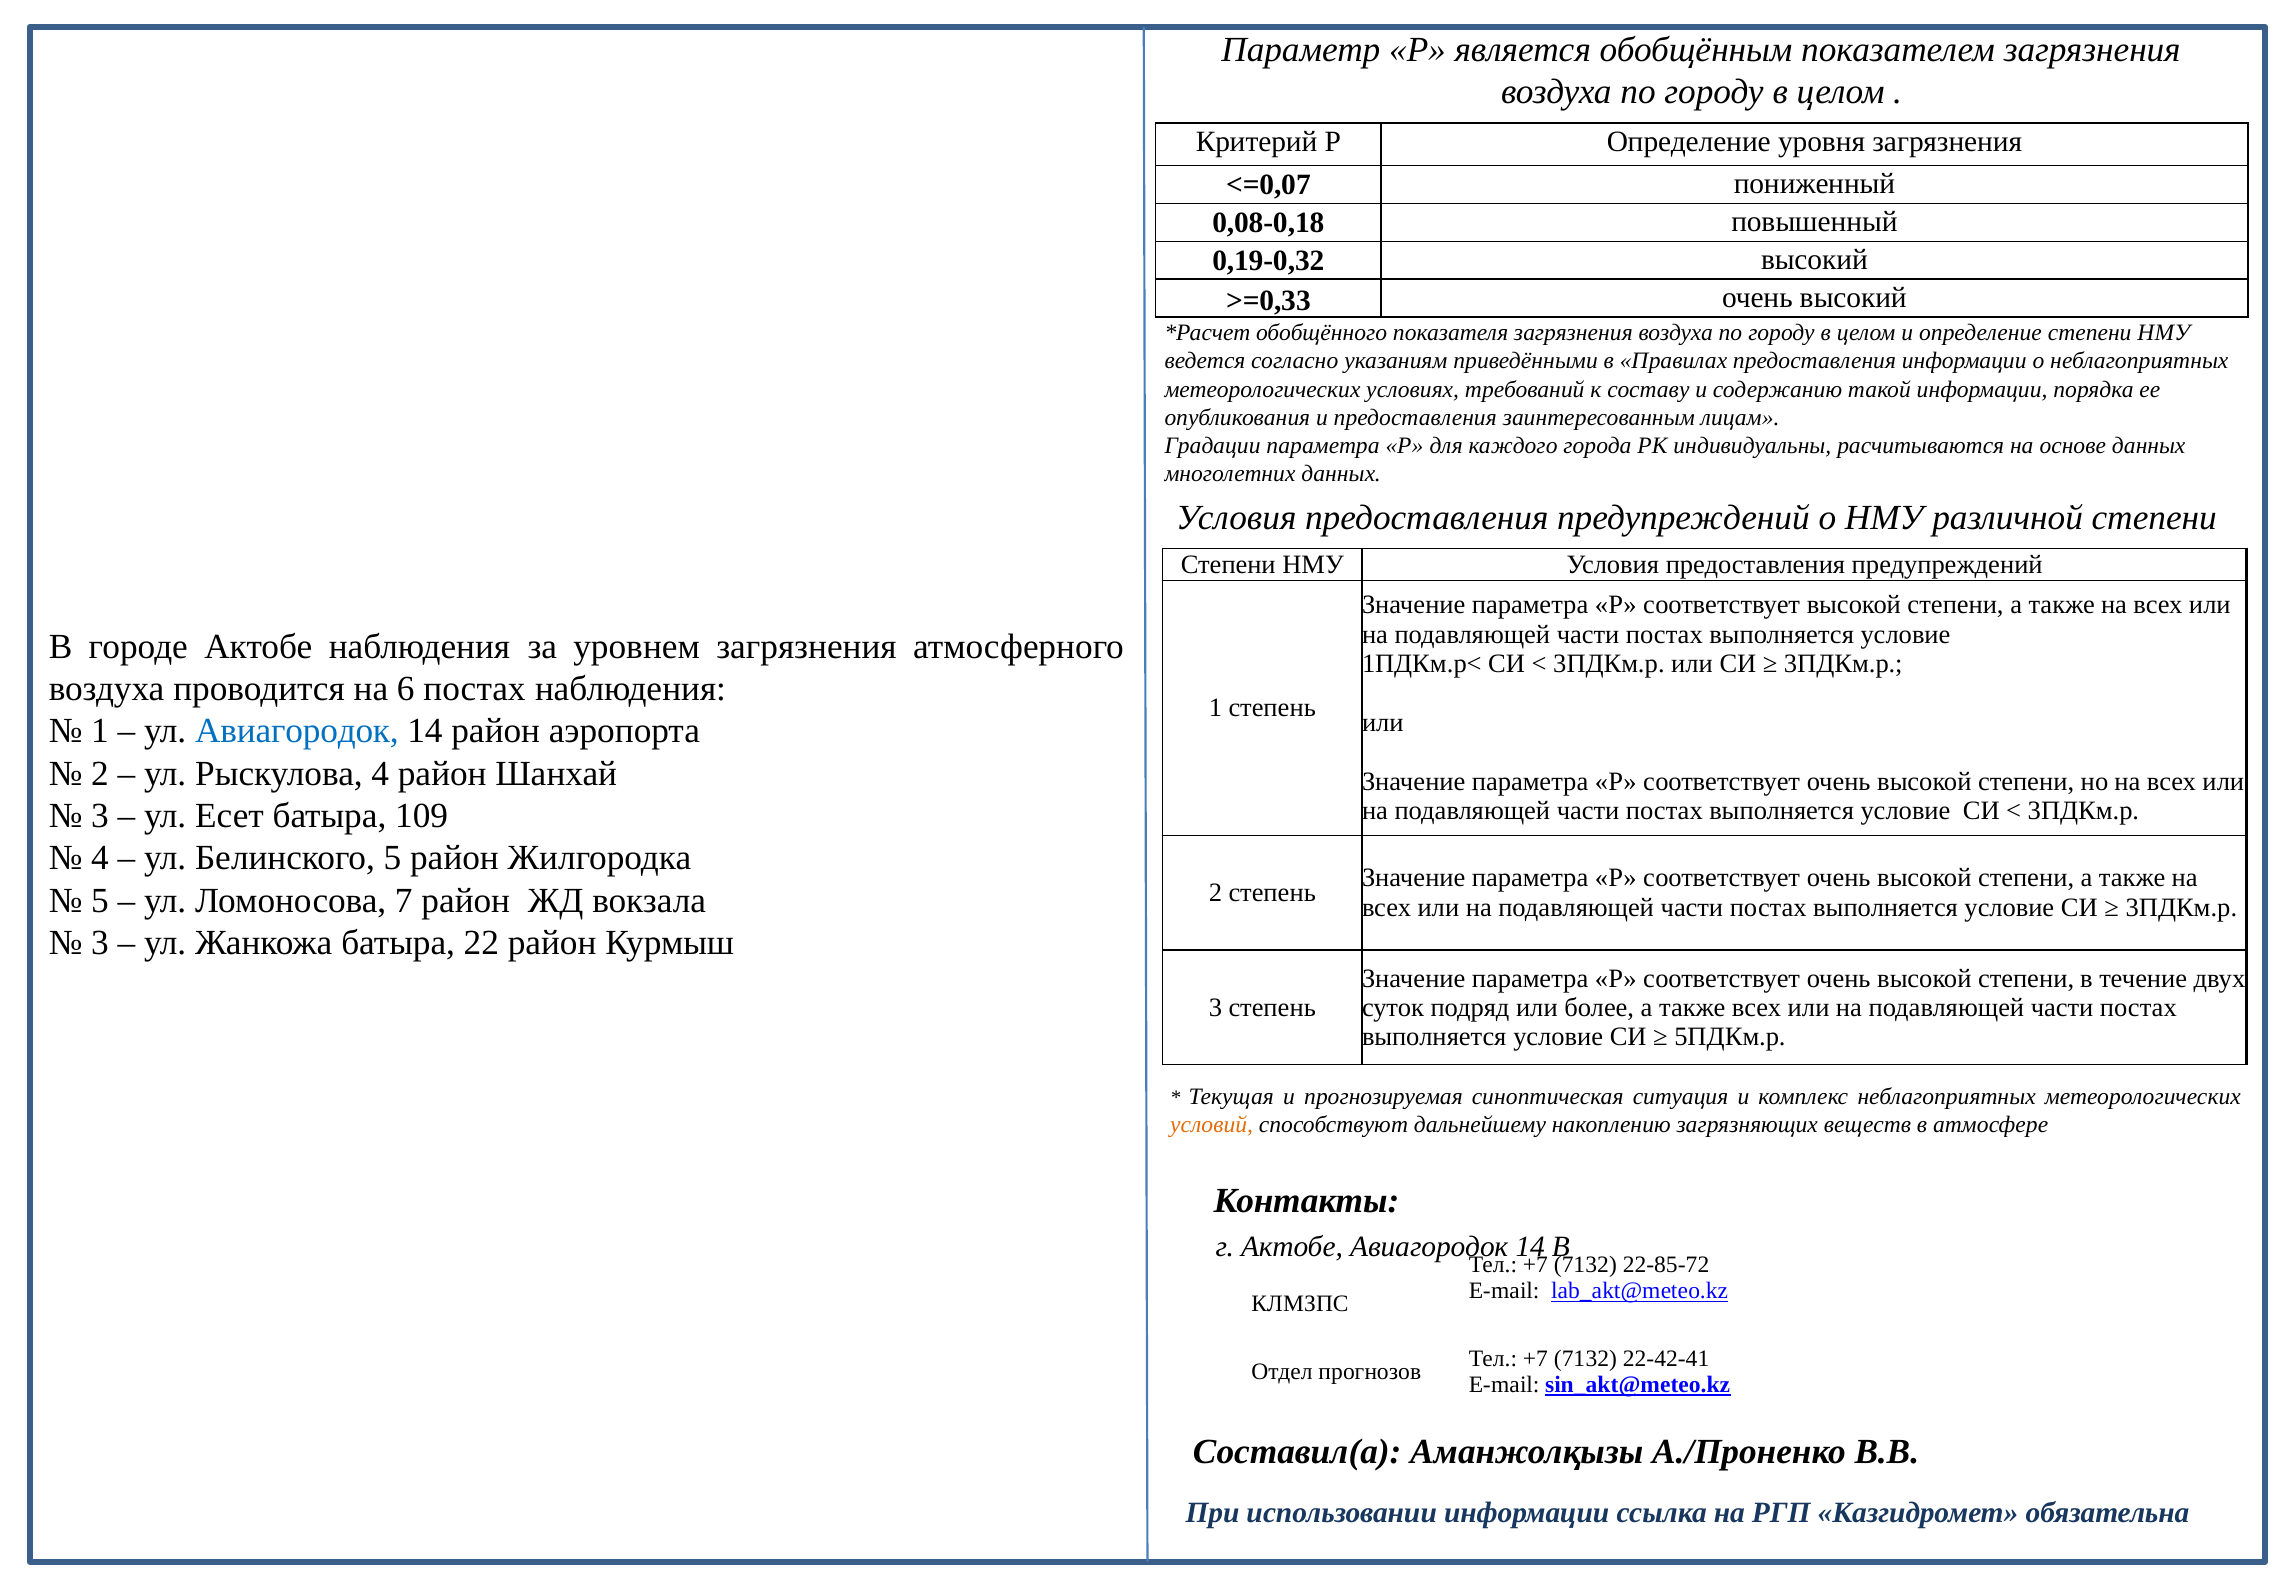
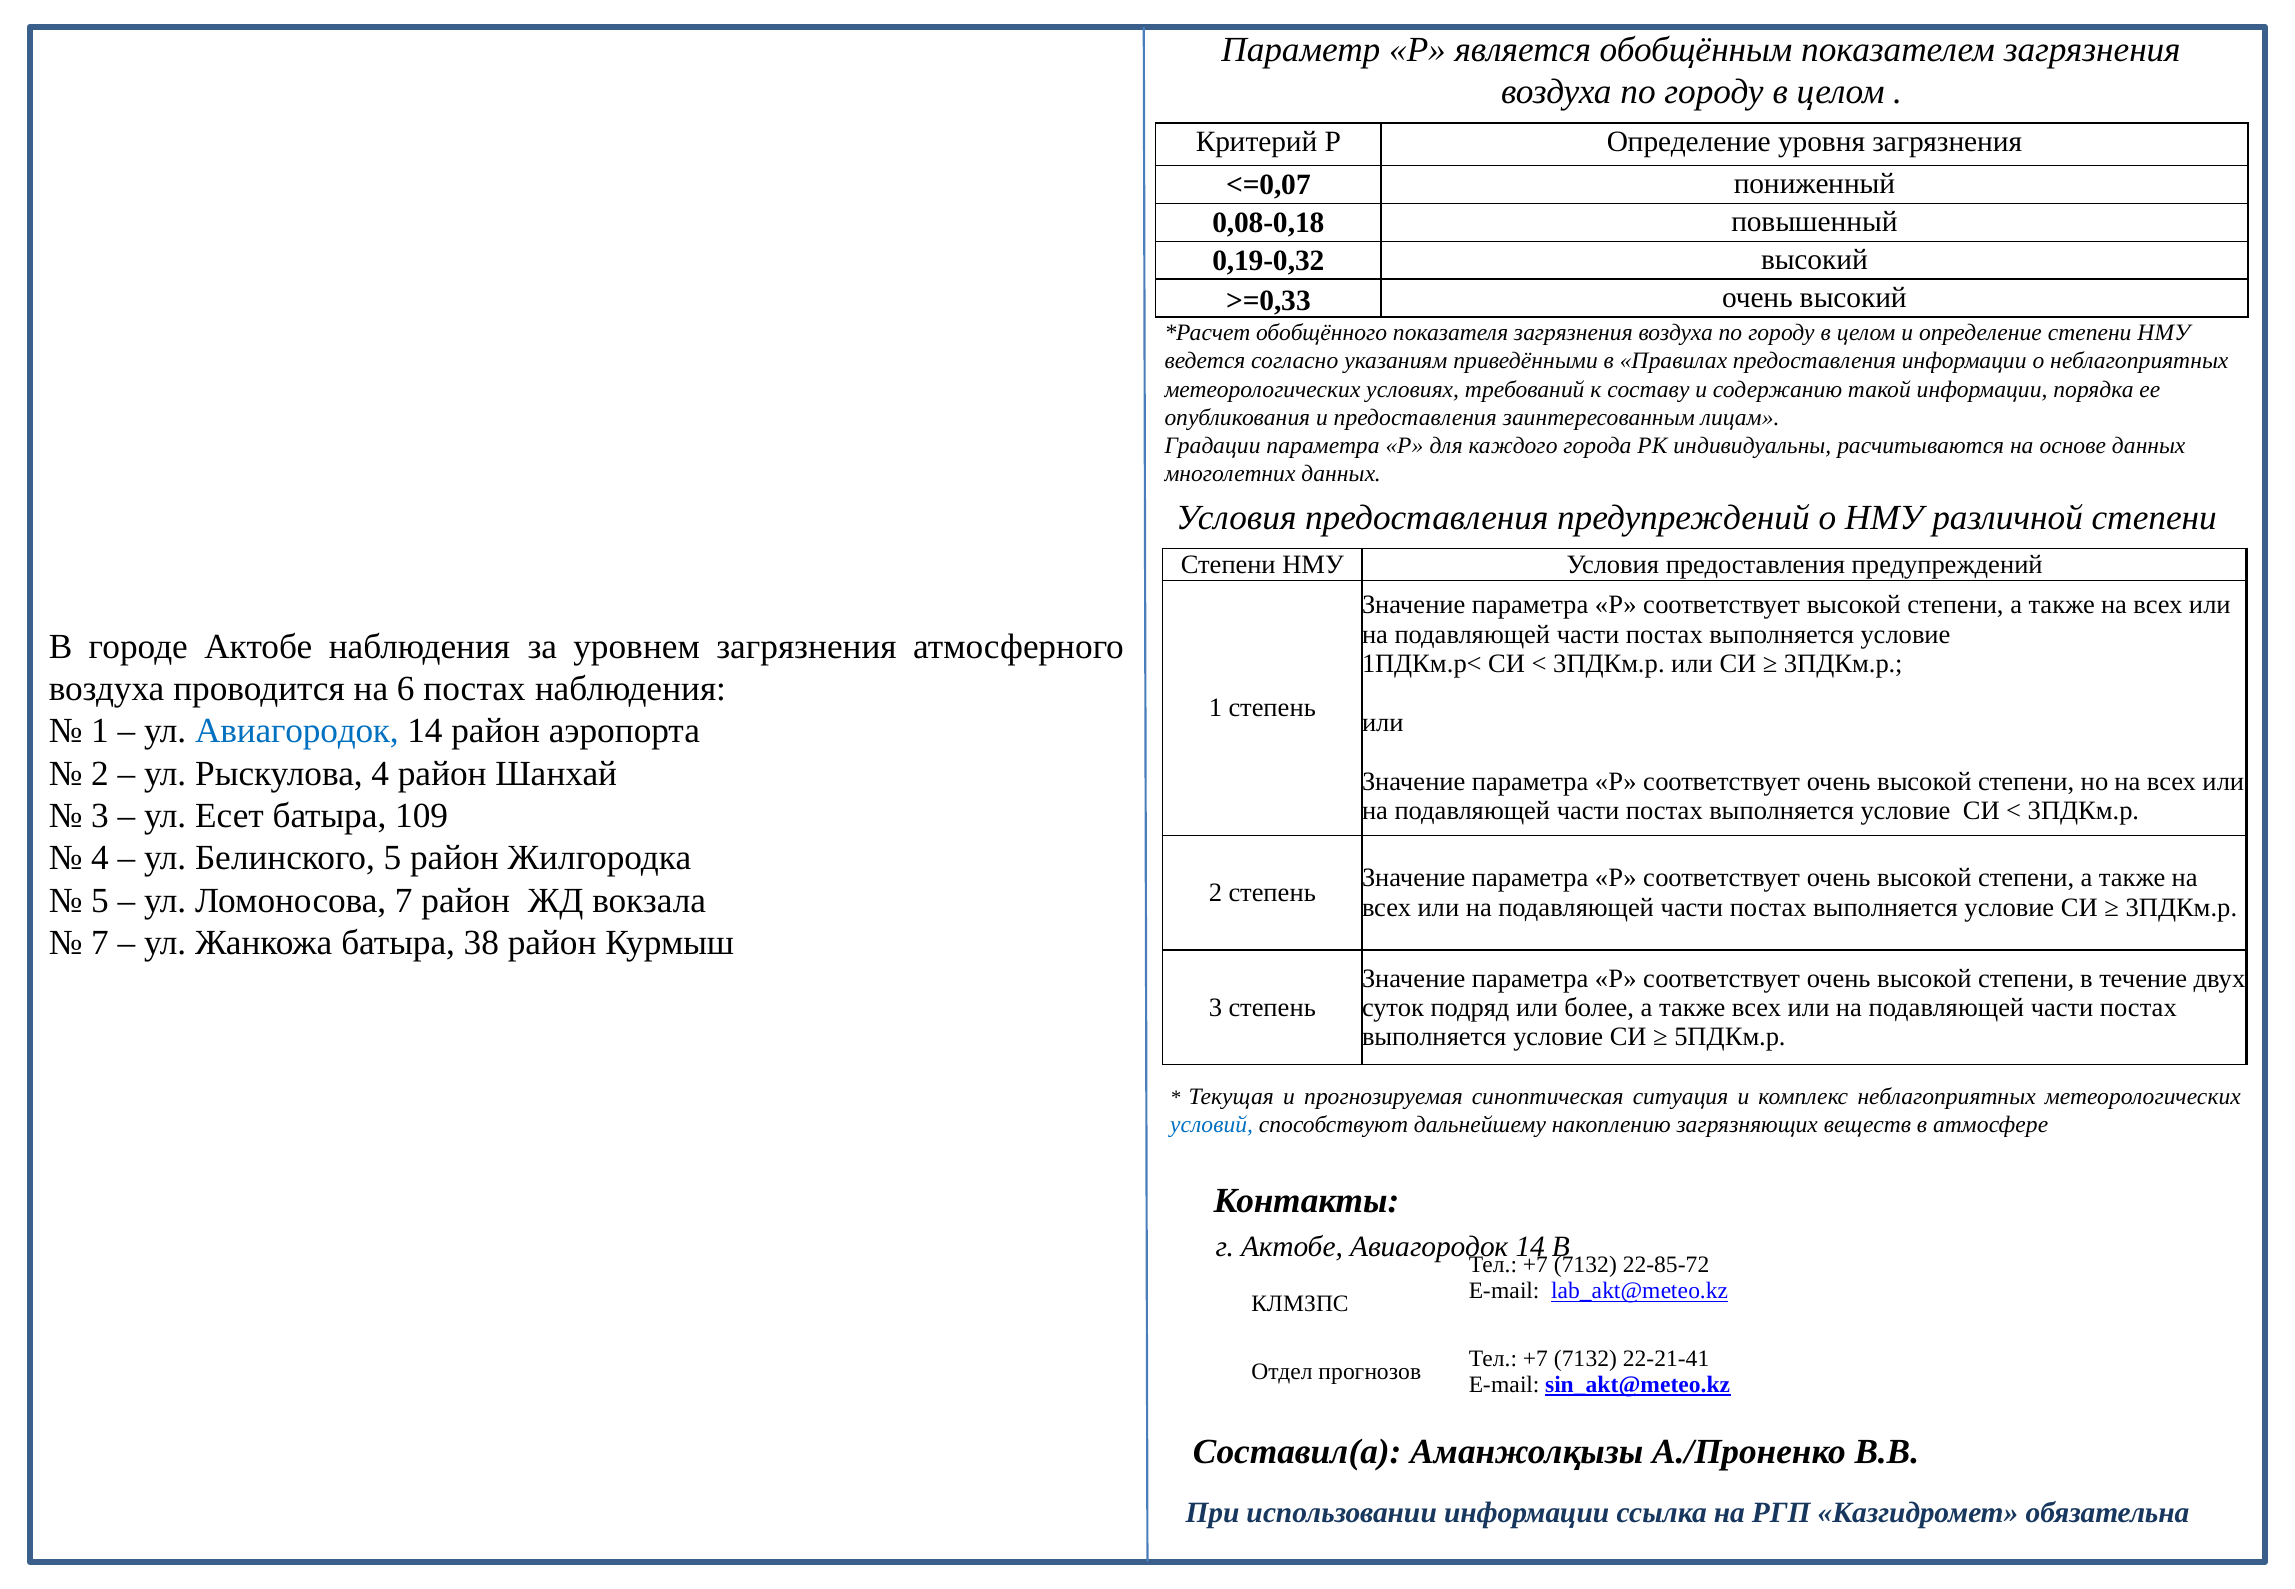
3 at (100, 943): 3 -> 7
22: 22 -> 38
условий colour: orange -> blue
22-42-41: 22-42-41 -> 22-21-41
